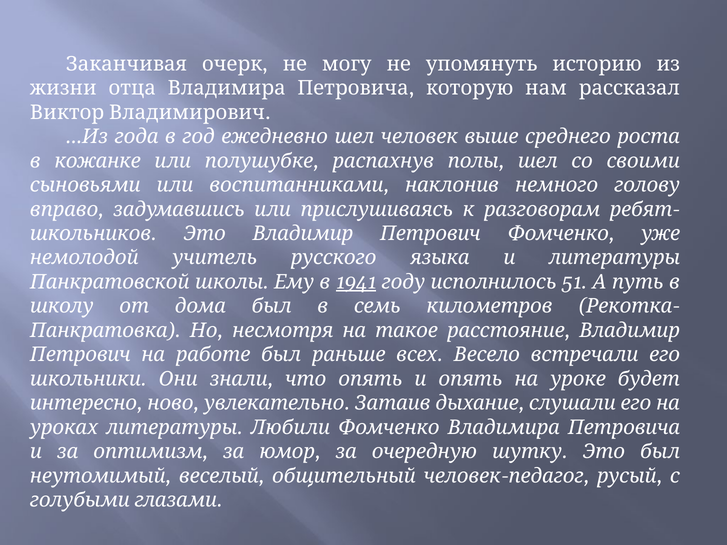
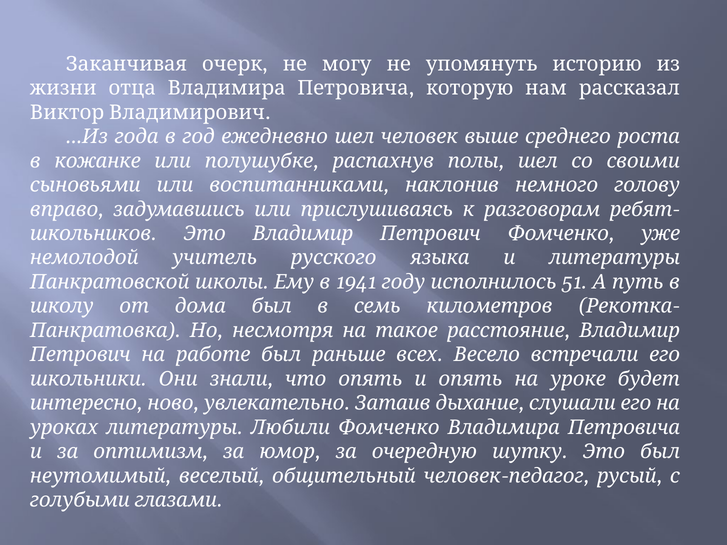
1941 underline: present -> none
